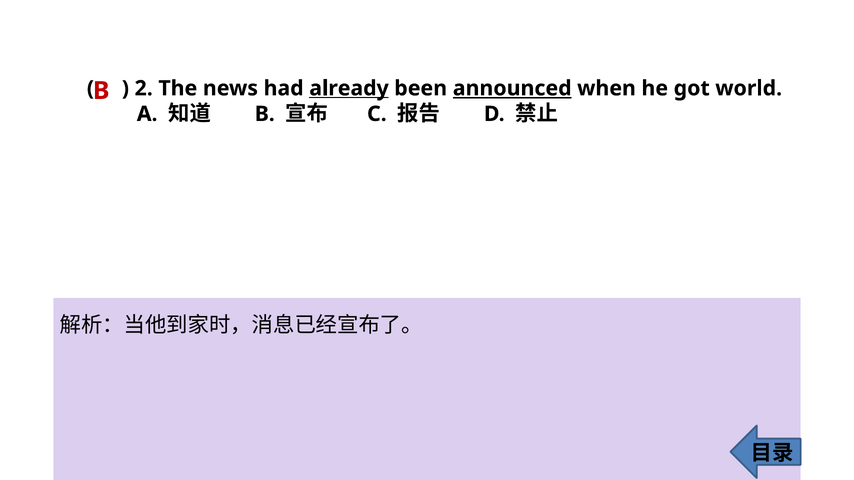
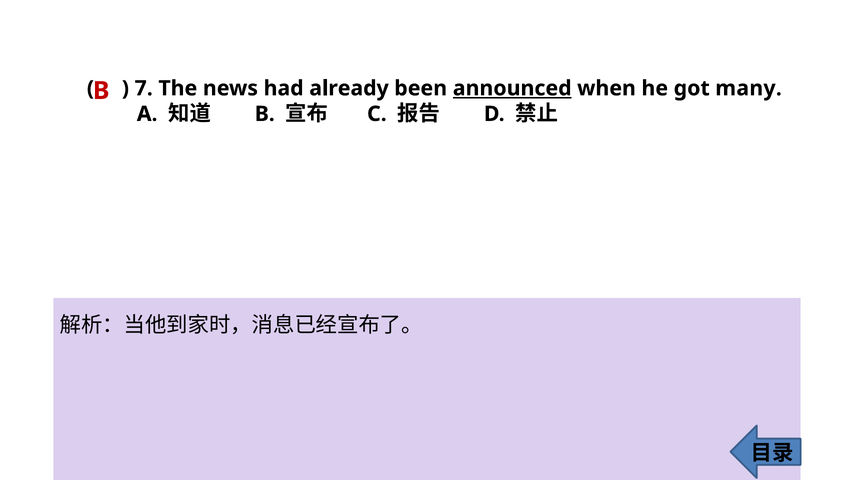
2: 2 -> 7
already underline: present -> none
world: world -> many
